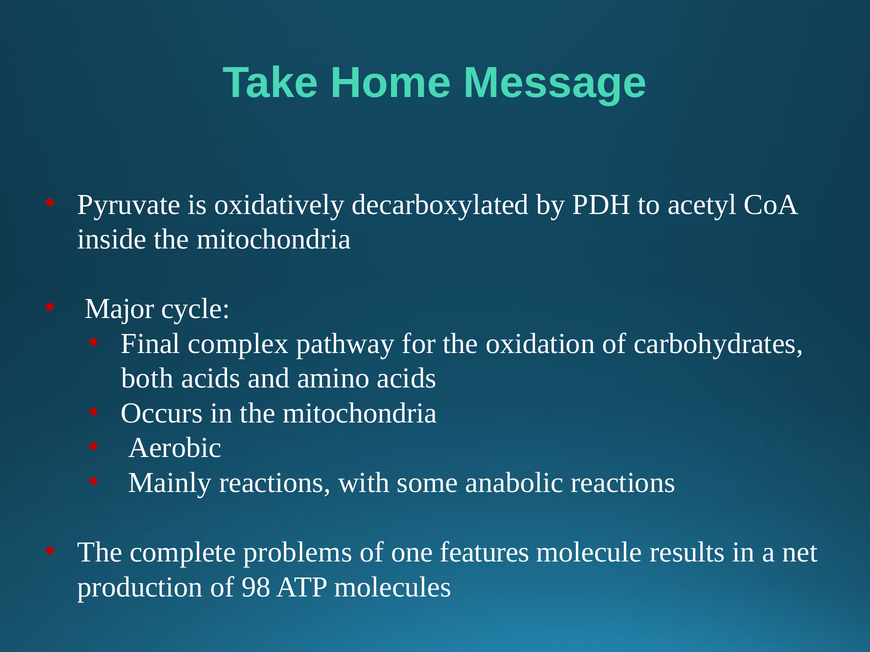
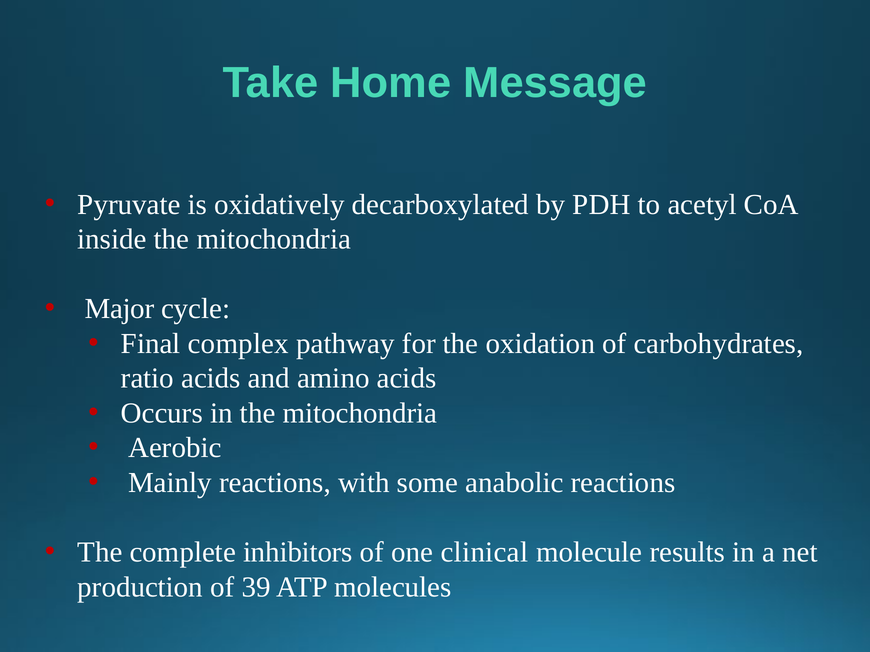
both: both -> ratio
problems: problems -> inhibitors
features: features -> clinical
98: 98 -> 39
